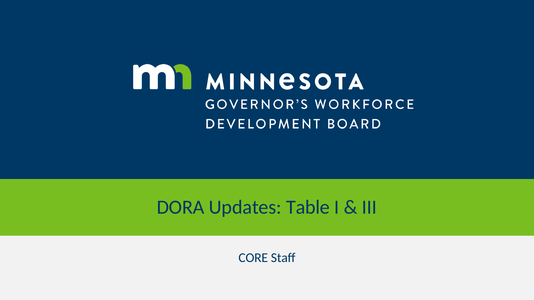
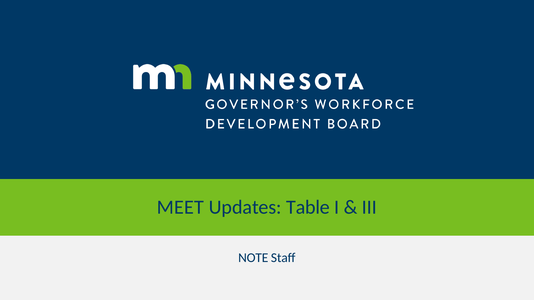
DORA: DORA -> MEET
CORE: CORE -> NOTE
